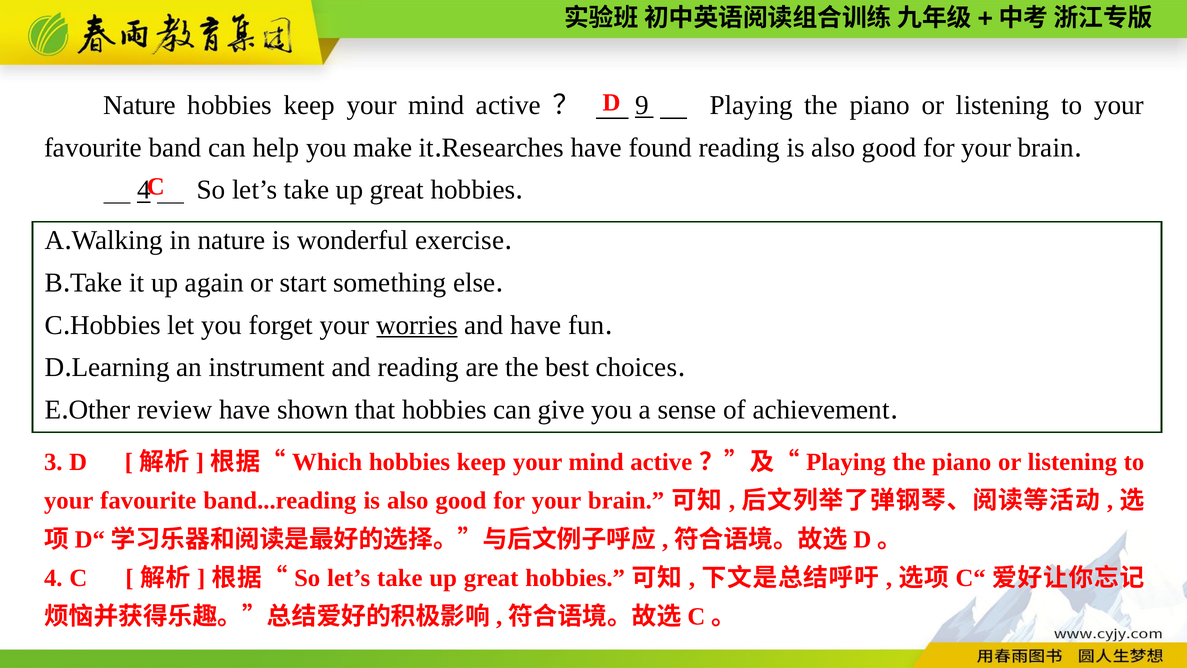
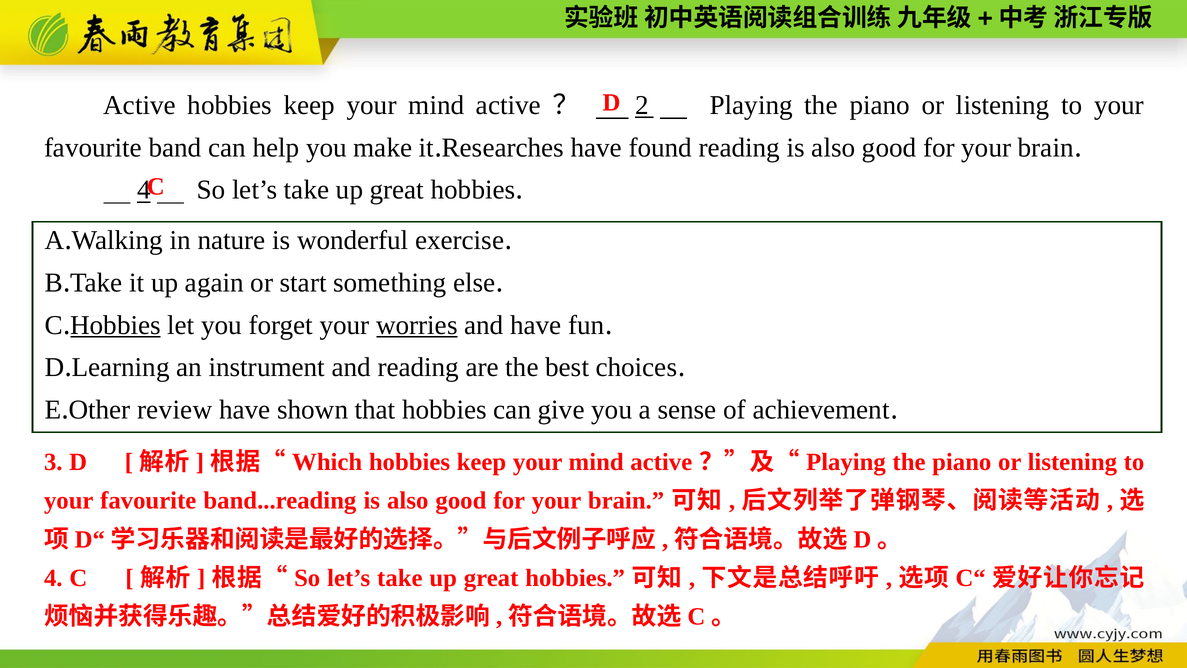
Nature at (140, 105): Nature -> Active
9: 9 -> 2
Hobbies at (115, 325) underline: none -> present
